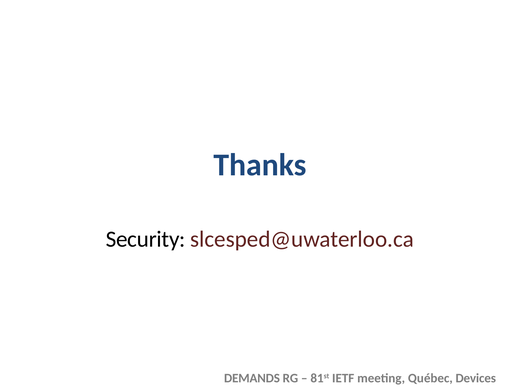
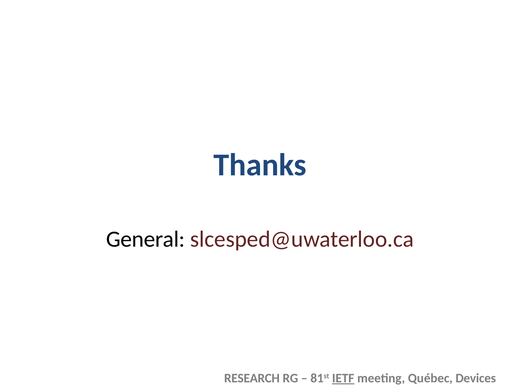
Security: Security -> General
DEMANDS: DEMANDS -> RESEARCH
IETF underline: none -> present
